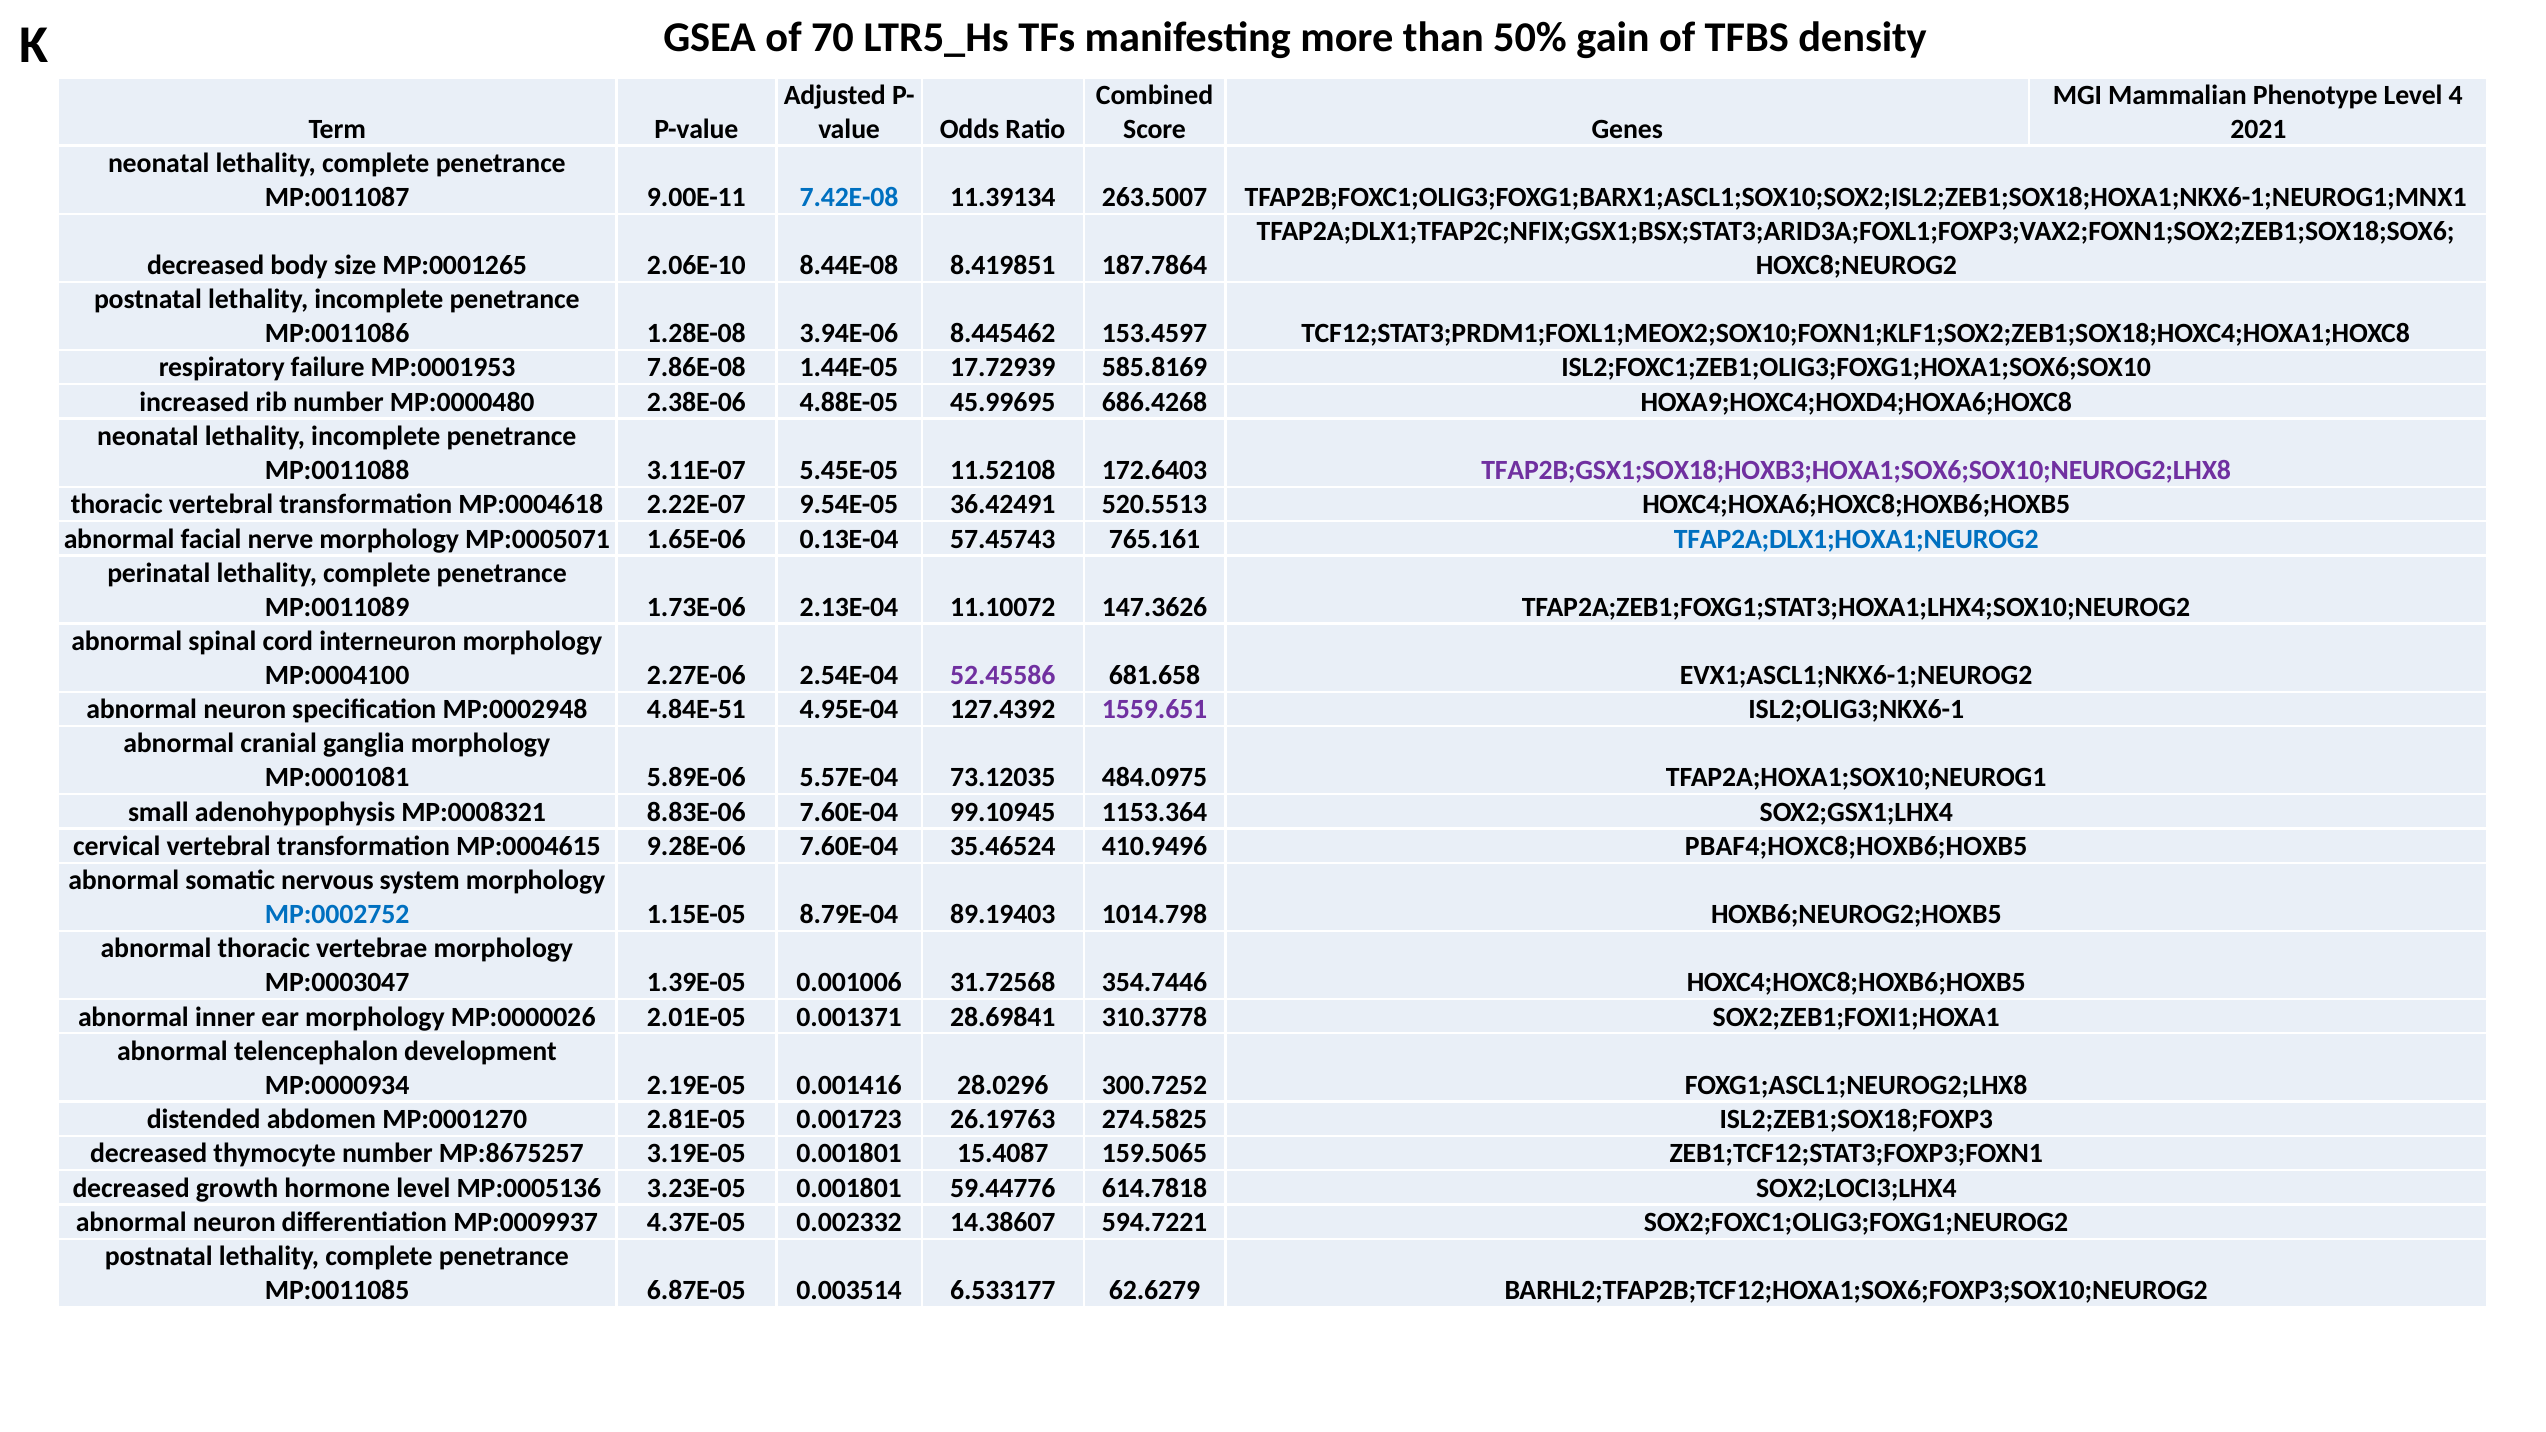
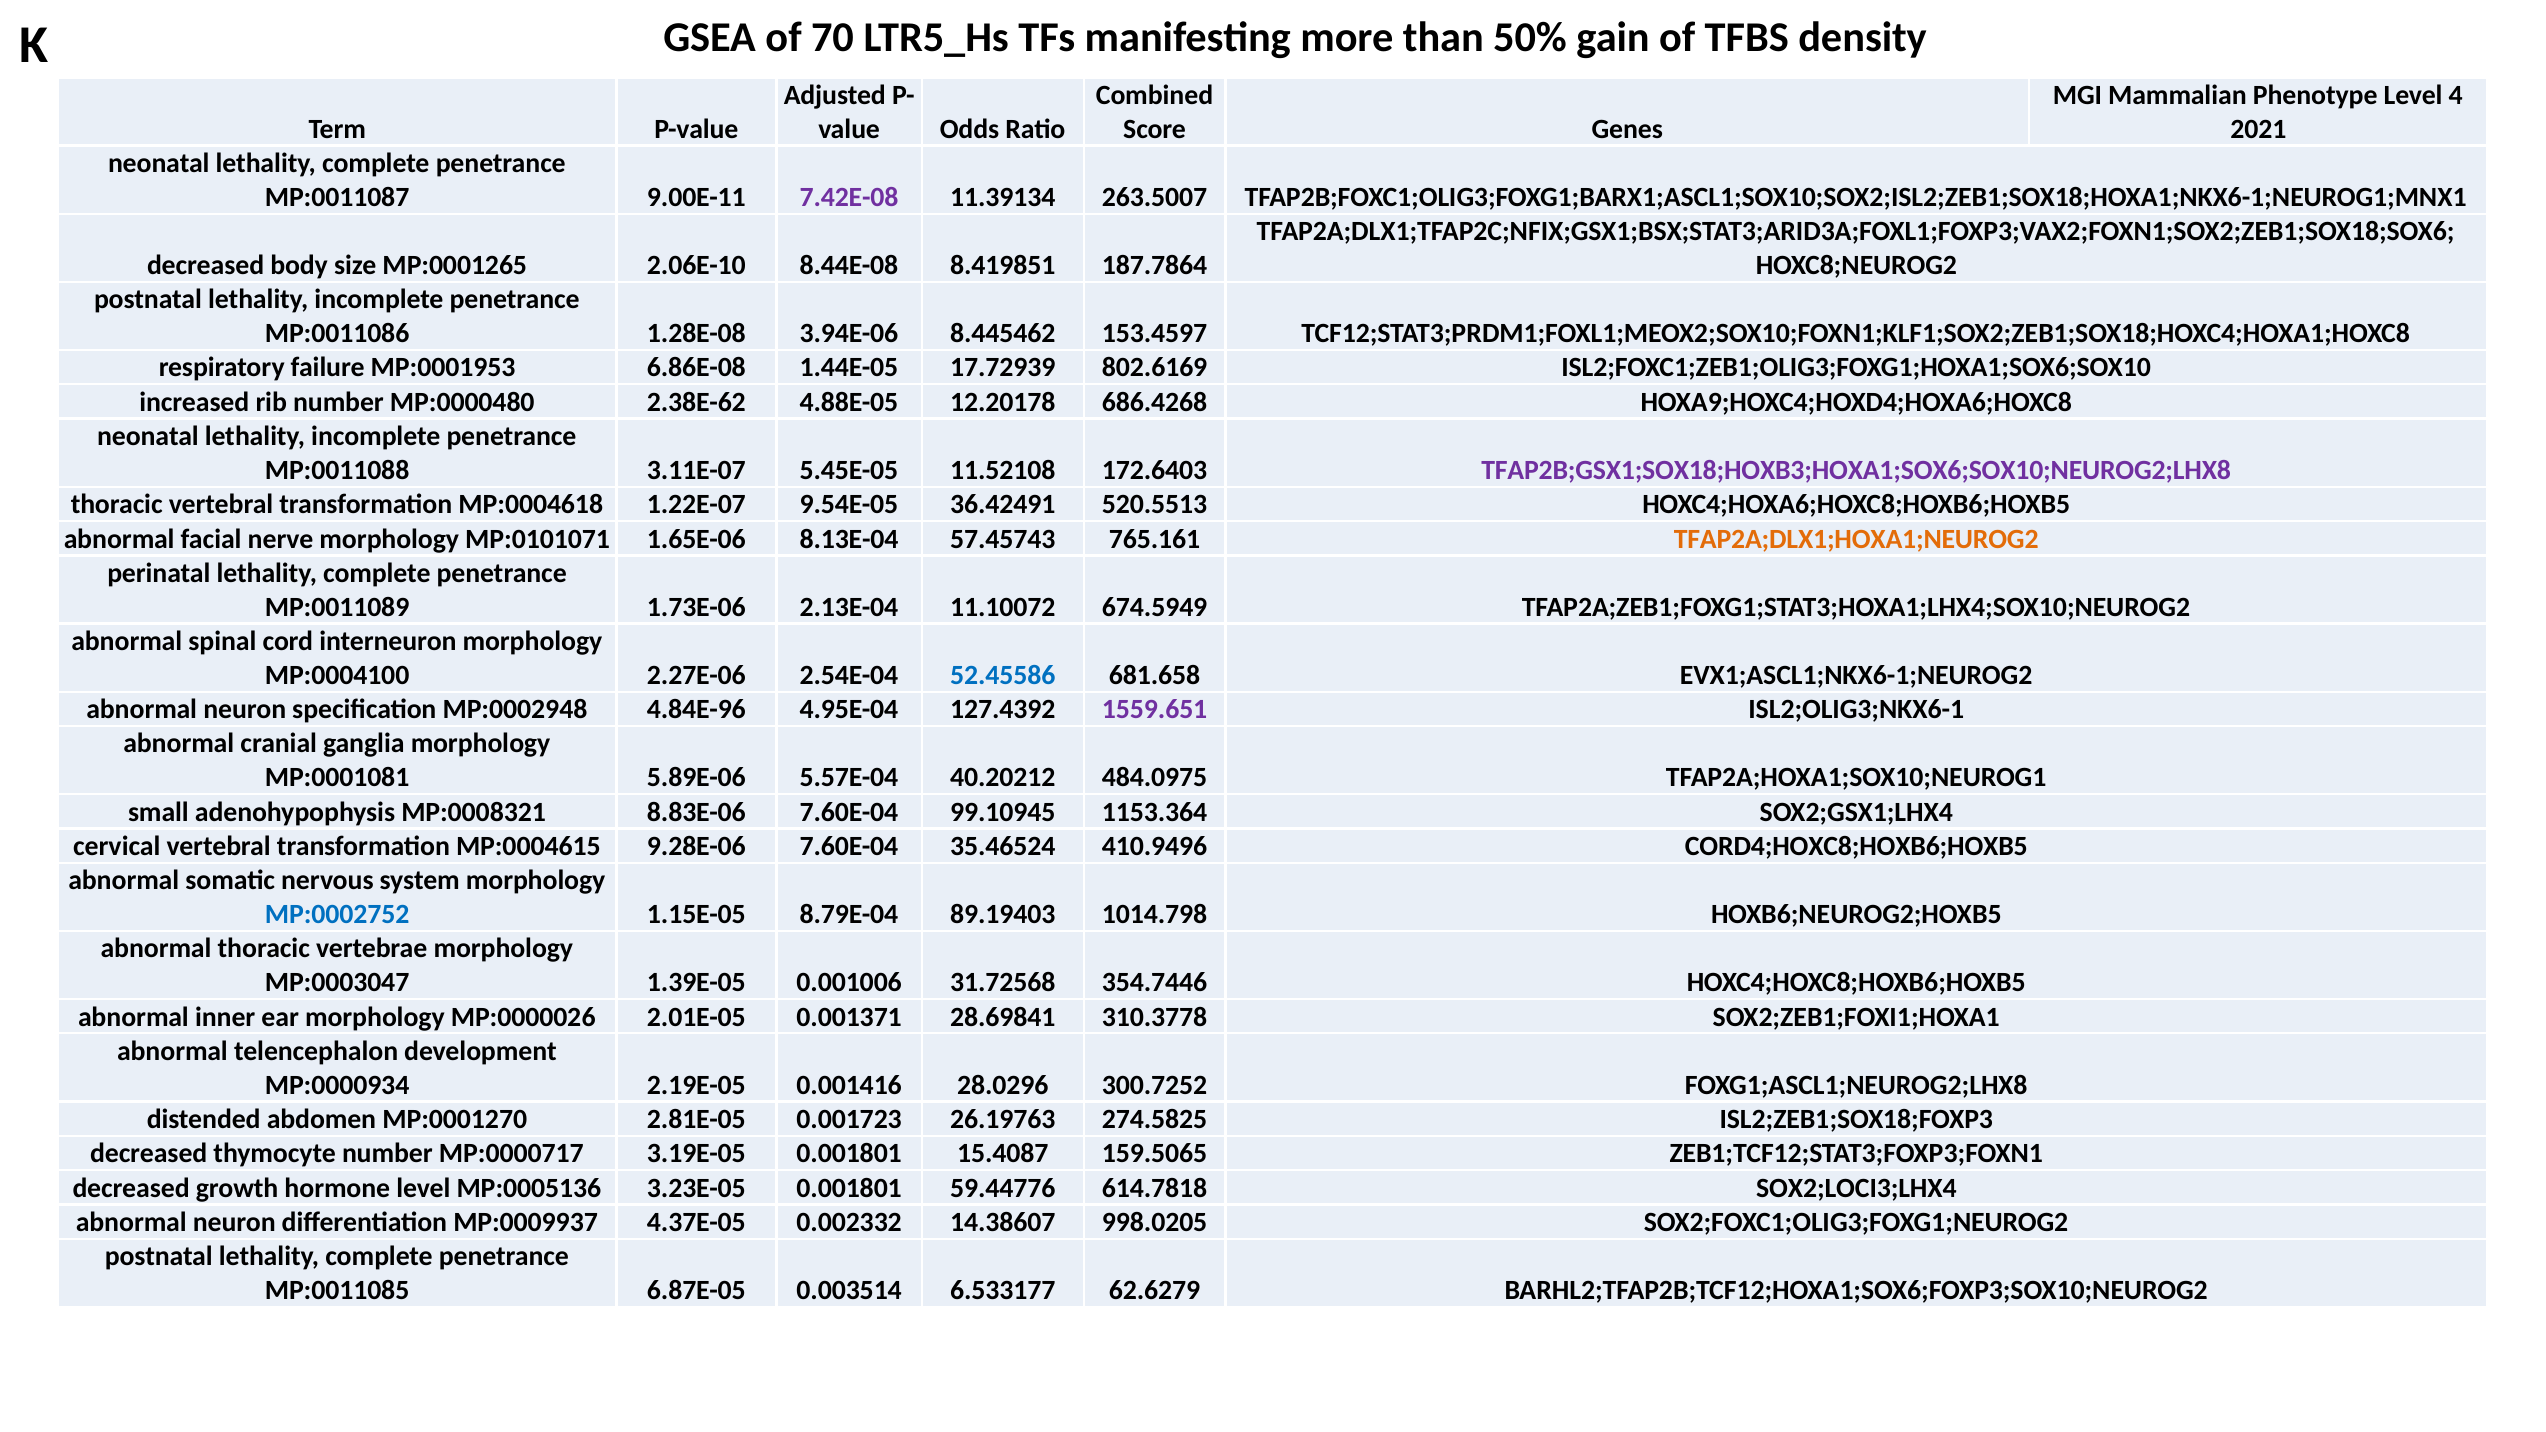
7.42E-08 colour: blue -> purple
7.86E-08: 7.86E-08 -> 6.86E-08
585.8169: 585.8169 -> 802.6169
2.38E-06: 2.38E-06 -> 2.38E-62
45.99695: 45.99695 -> 12.20178
2.22E-07: 2.22E-07 -> 1.22E-07
MP:0005071: MP:0005071 -> MP:0101071
0.13E-04: 0.13E-04 -> 8.13E-04
TFAP2A;DLX1;HOXA1;NEUROG2 colour: blue -> orange
147.3626: 147.3626 -> 674.5949
52.45586 colour: purple -> blue
4.84E-51: 4.84E-51 -> 4.84E-96
73.12035: 73.12035 -> 40.20212
PBAF4;HOXC8;HOXB6;HOXB5: PBAF4;HOXC8;HOXB6;HOXB5 -> CORD4;HOXC8;HOXB6;HOXB5
MP:8675257: MP:8675257 -> MP:0000717
594.7221: 594.7221 -> 998.0205
